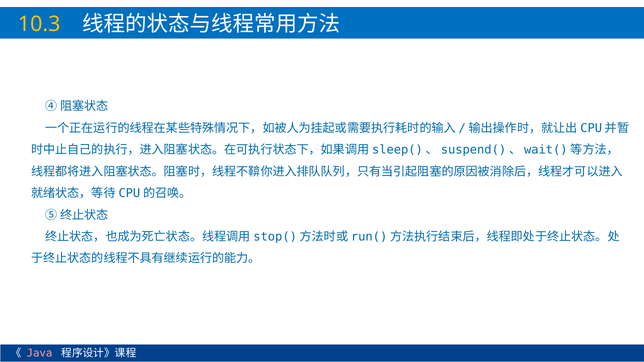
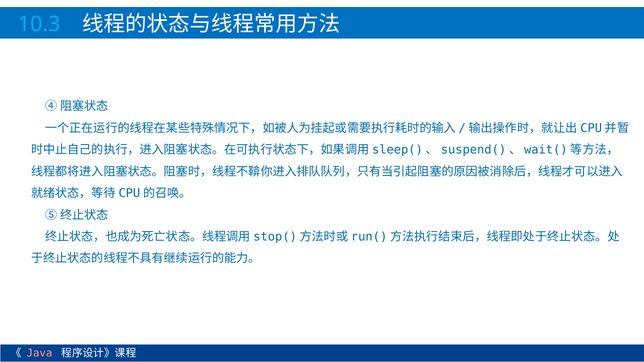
10.3 colour: yellow -> light blue
